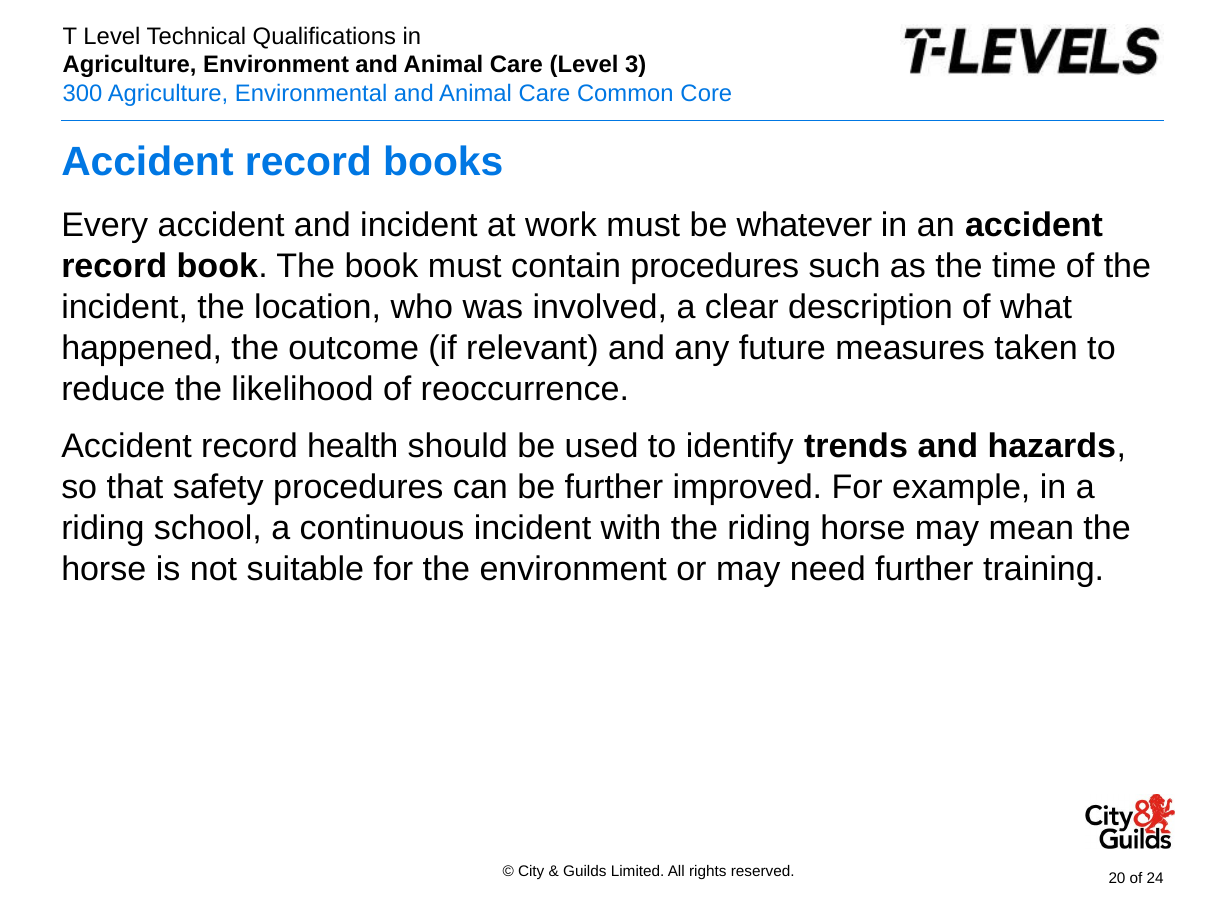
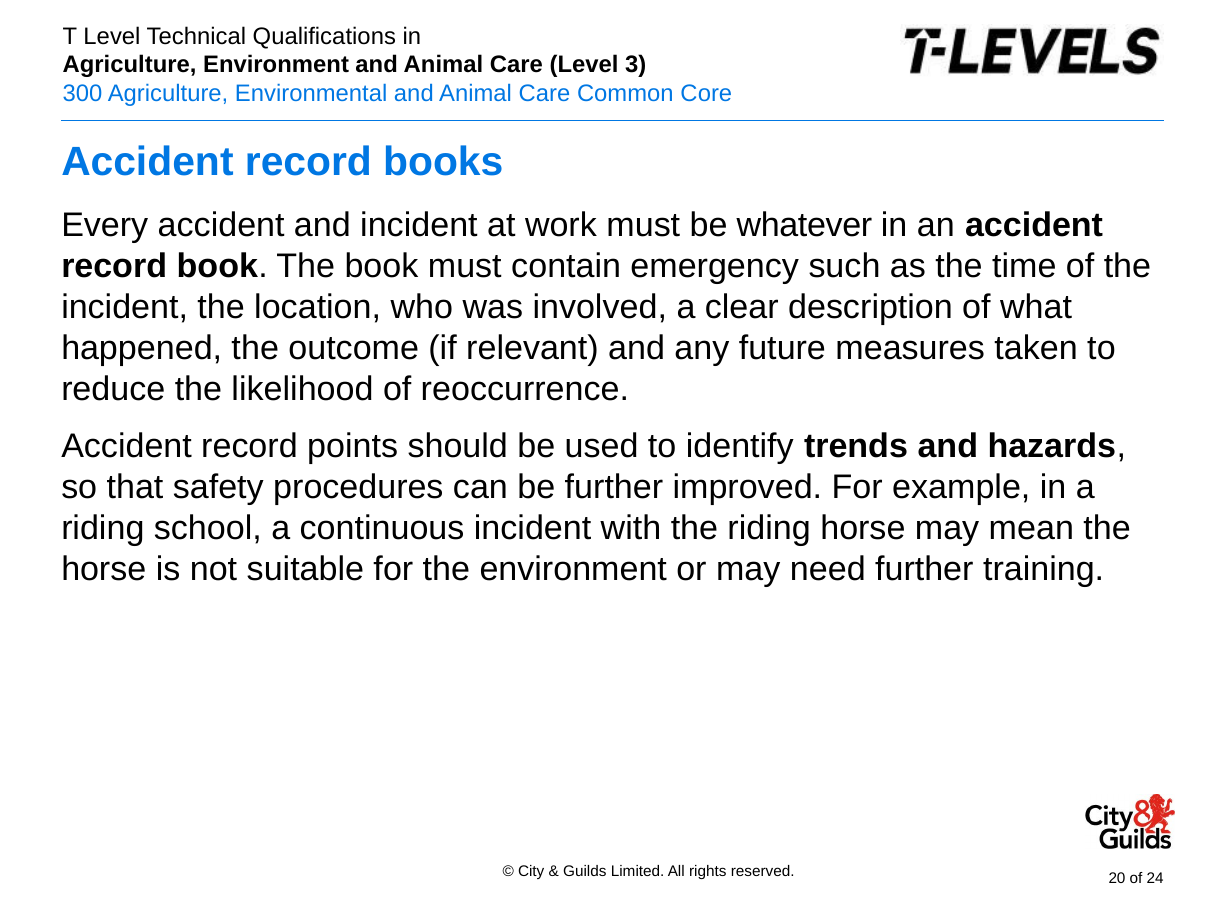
contain procedures: procedures -> emergency
health: health -> points
